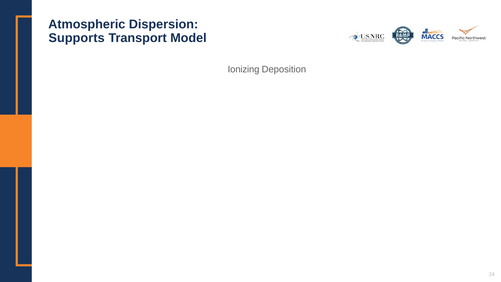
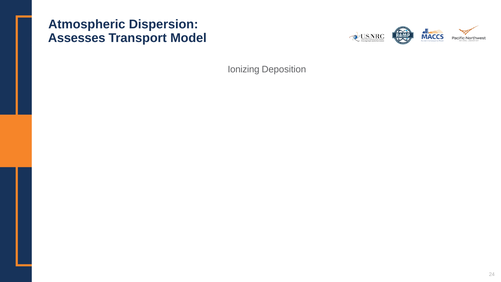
Supports: Supports -> Assesses
